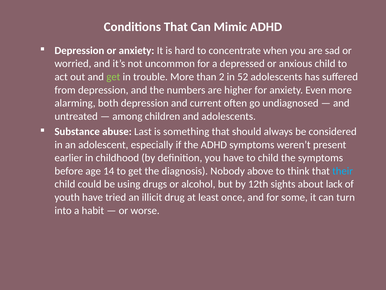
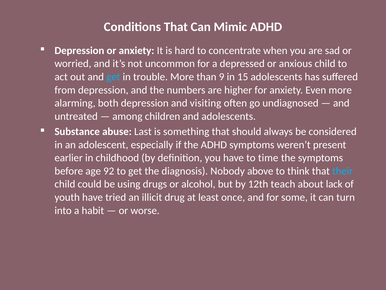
get at (113, 77) colour: light green -> light blue
2: 2 -> 9
52: 52 -> 15
current: current -> visiting
to child: child -> time
14: 14 -> 92
sights: sights -> teach
